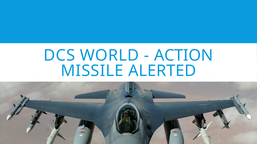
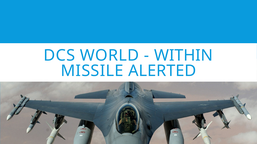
ACTION: ACTION -> WITHIN
